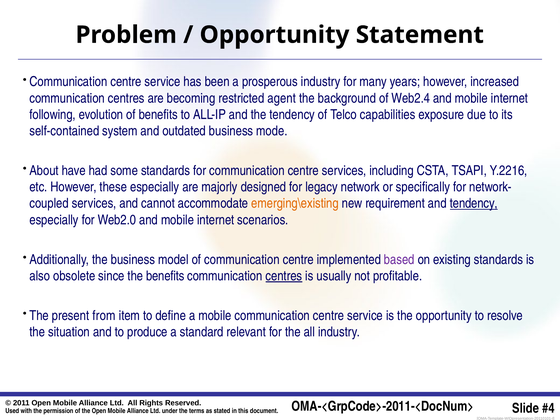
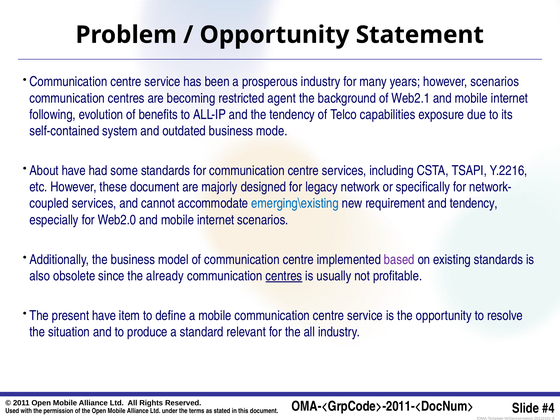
however increased: increased -> scenarios
Web2.4: Web2.4 -> Web2.1
these especially: especially -> document
emerging\existing colour: orange -> blue
tendency at (474, 203) underline: present -> none
the benefits: benefits -> already
present from: from -> have
